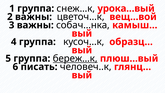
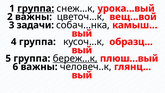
группа at (36, 8) underline: none -> present
3 важны: важны -> задачи
6 писать: писать -> важны
